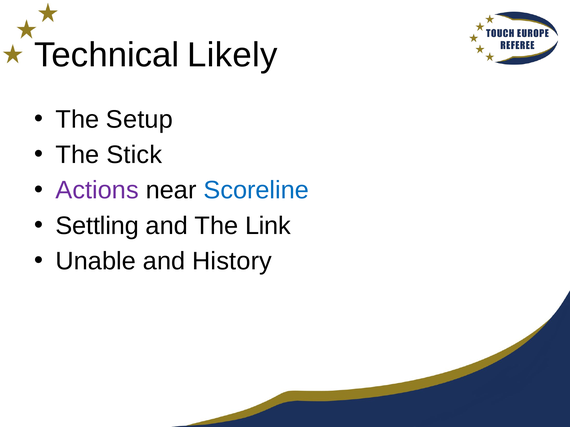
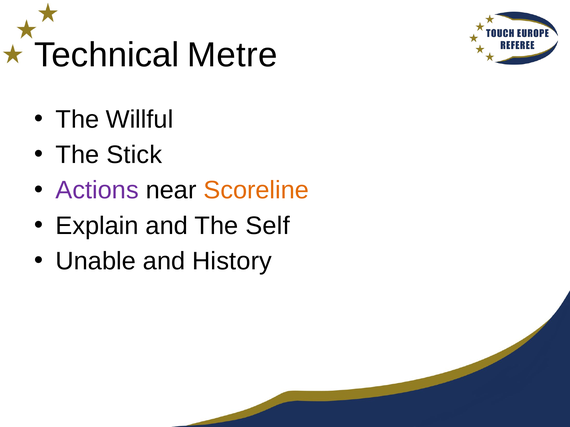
Likely: Likely -> Metre
Setup: Setup -> Willful
Scoreline colour: blue -> orange
Settling: Settling -> Explain
Link: Link -> Self
